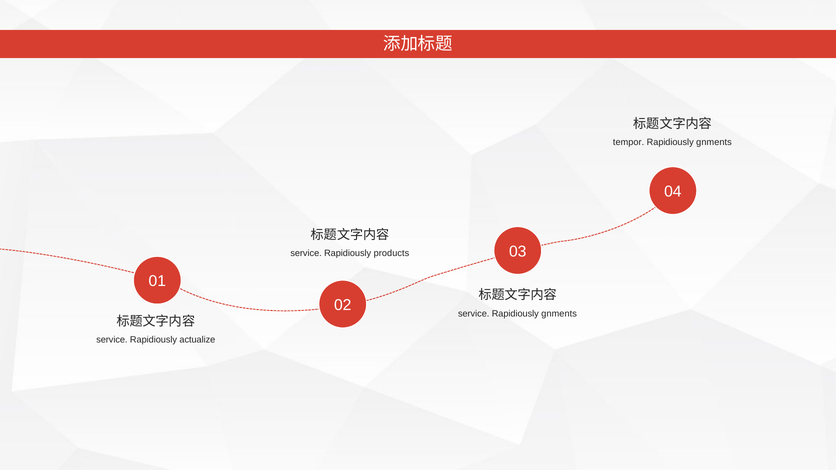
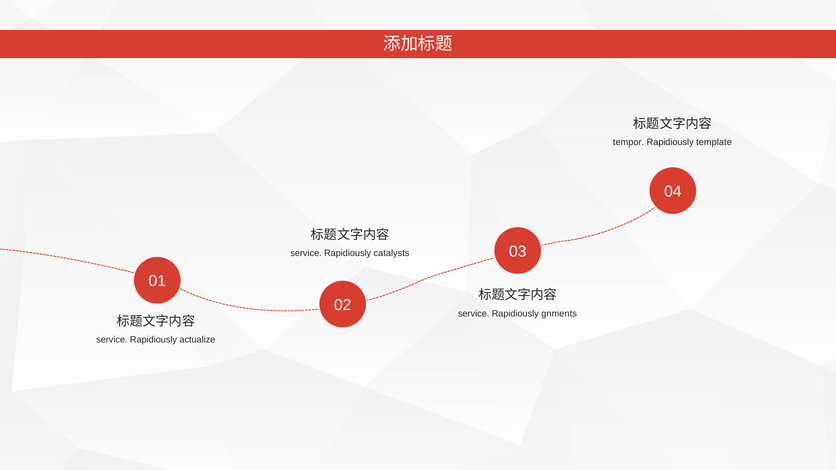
gnments at (714, 142): gnments -> template
products: products -> catalysts
